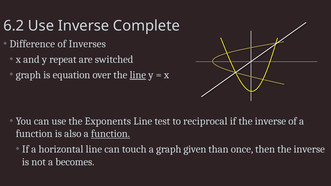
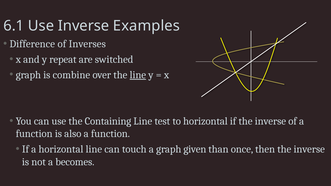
6.2: 6.2 -> 6.1
Complete: Complete -> Examples
equation: equation -> combine
Exponents: Exponents -> Containing
to reciprocal: reciprocal -> horizontal
function at (110, 134) underline: present -> none
